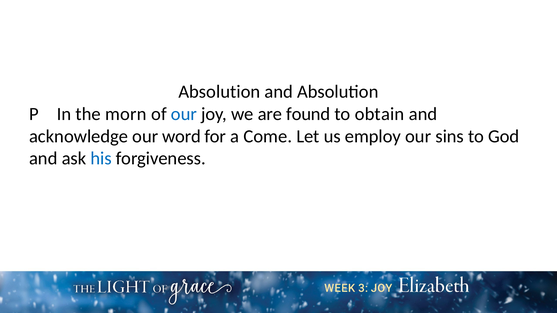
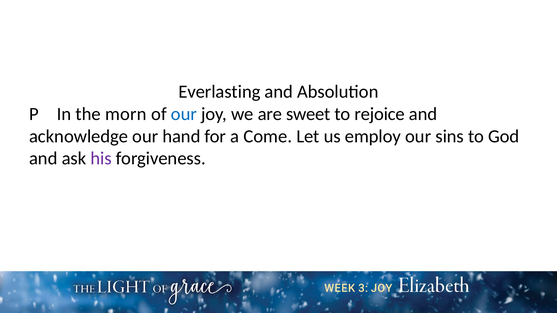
Absolution at (219, 92): Absolution -> Everlasting
found: found -> sweet
obtain: obtain -> rejoice
word: word -> hand
his colour: blue -> purple
